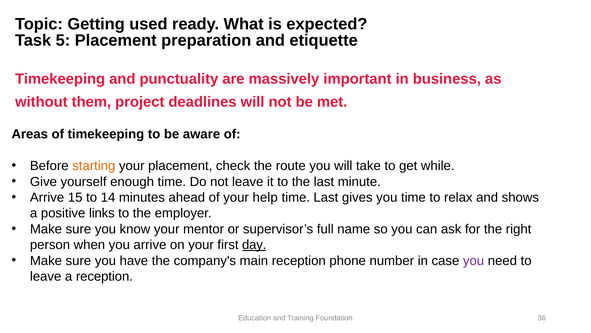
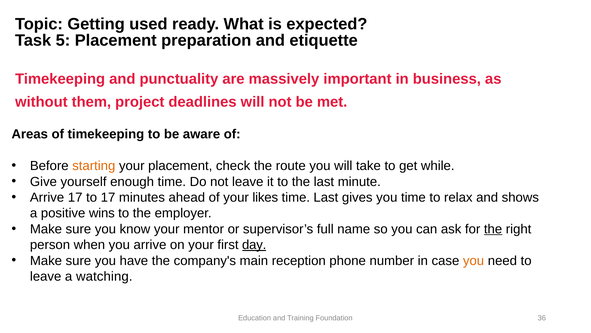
Arrive 15: 15 -> 17
to 14: 14 -> 17
help: help -> likes
links: links -> wins
the at (493, 229) underline: none -> present
you at (474, 260) colour: purple -> orange
a reception: reception -> watching
